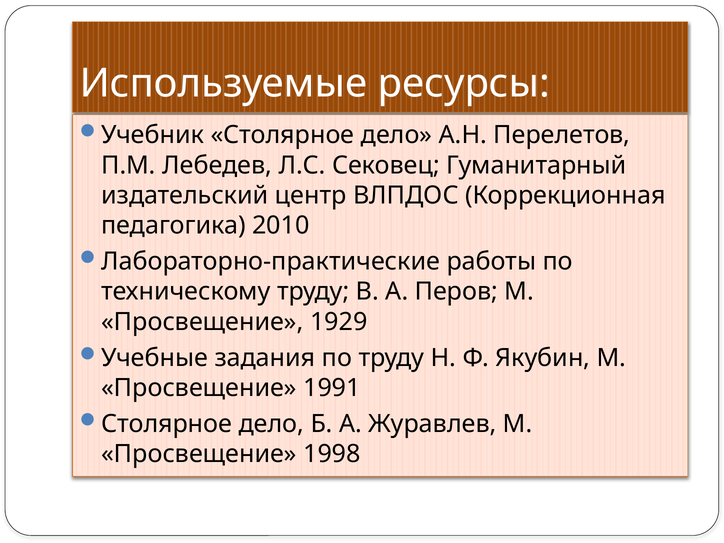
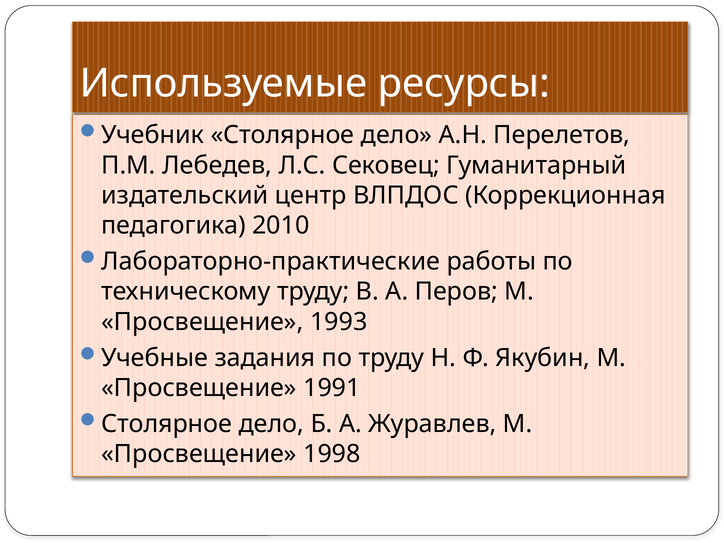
1929: 1929 -> 1993
